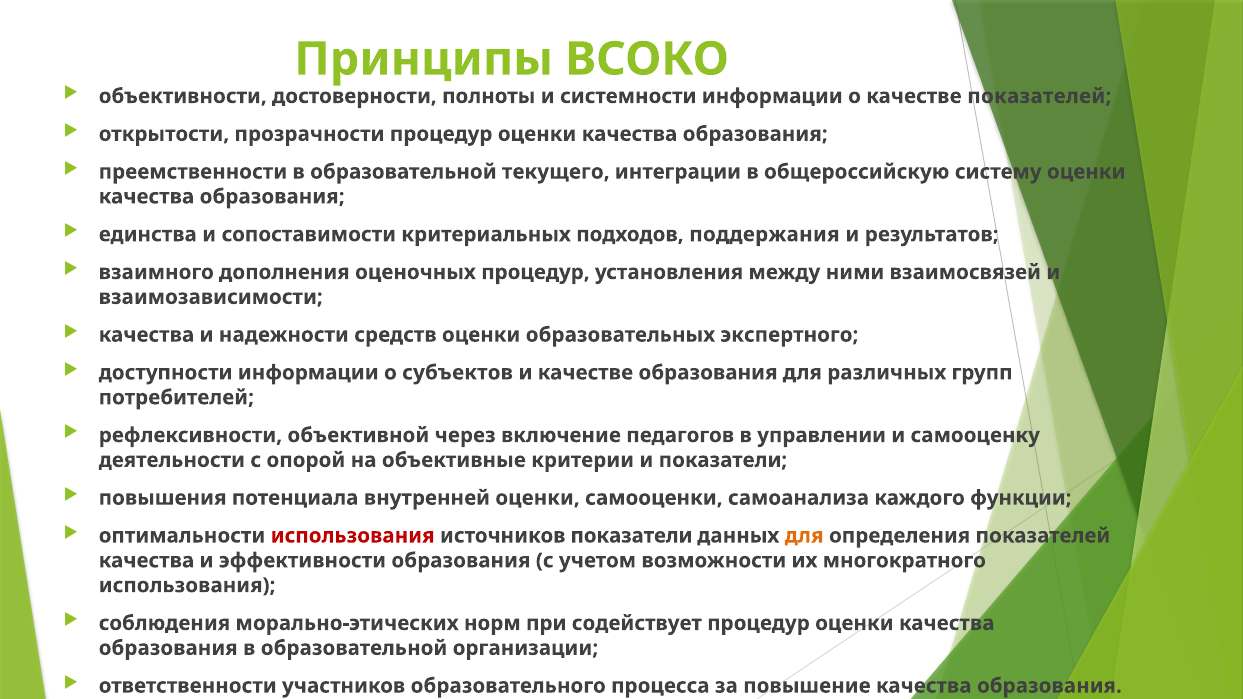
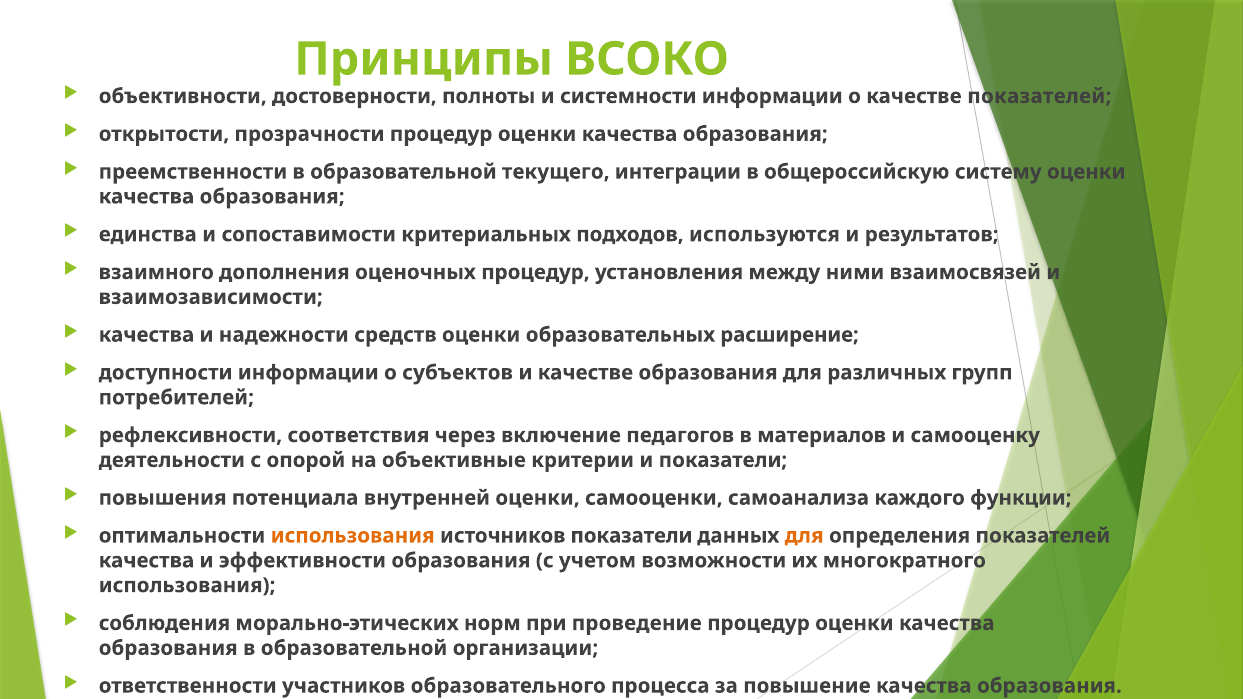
поддержания: поддержания -> используются
экспертного: экспертного -> расширение
объективной: объективной -> соответствия
управлении: управлении -> материалов
использования at (353, 536) colour: red -> orange
содействует: содействует -> проведение
